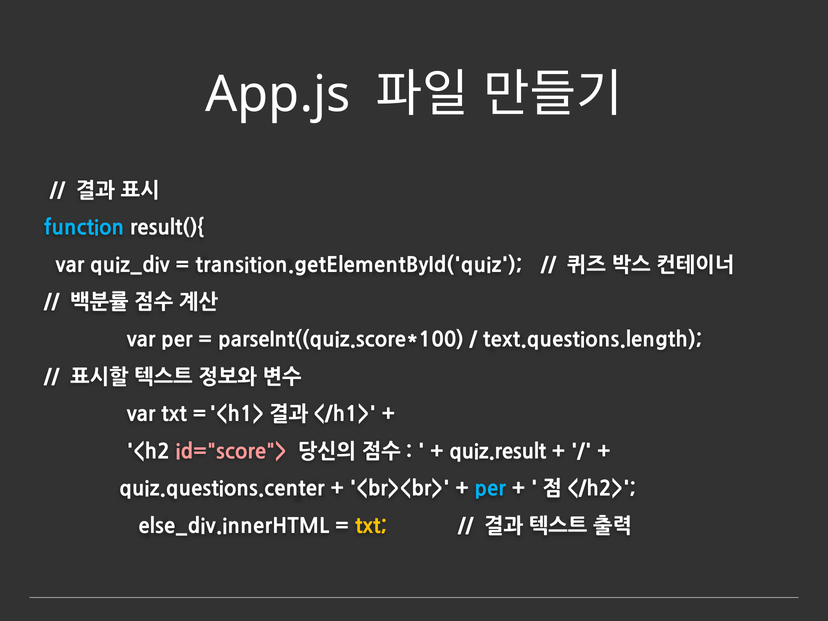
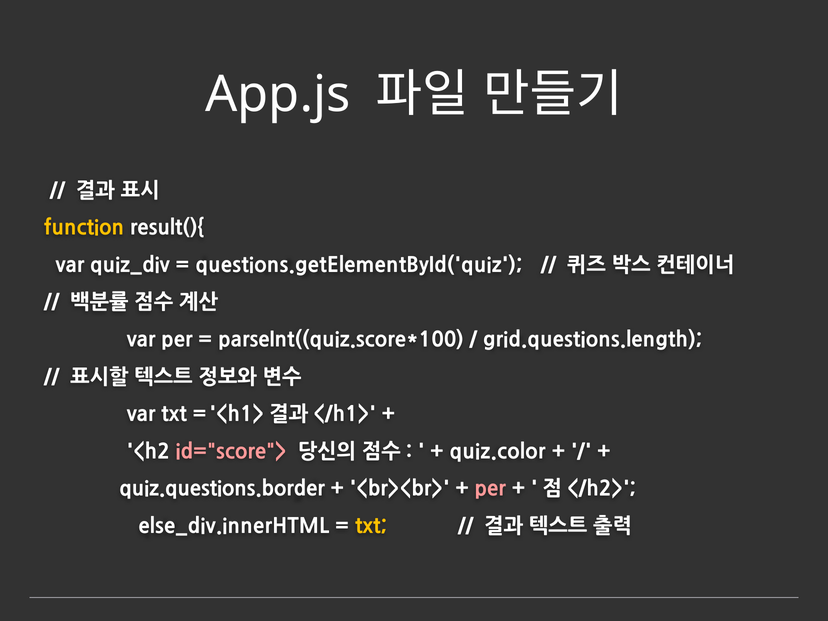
function colour: light blue -> yellow
transition.getElementById('quiz: transition.getElementById('quiz -> questions.getElementById('quiz
text.questions.length: text.questions.length -> grid.questions.length
quiz.result: quiz.result -> quiz.color
quiz.questions.center: quiz.questions.center -> quiz.questions.border
per at (490, 489) colour: light blue -> pink
